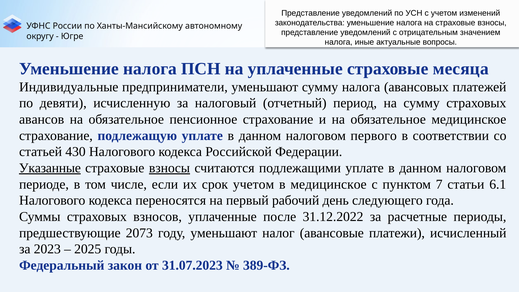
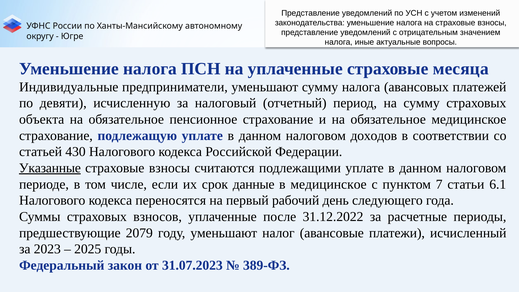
авансов: авансов -> объекта
первого: первого -> доходов
взносы at (169, 168) underline: present -> none
срок учетом: учетом -> данные
2073: 2073 -> 2079
